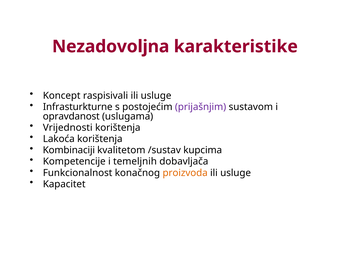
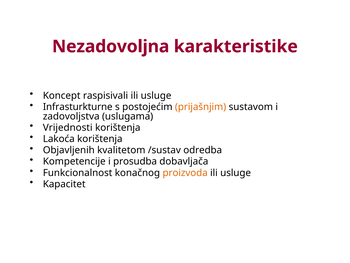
prijašnjim colour: purple -> orange
opravdanost: opravdanost -> zadovoljstva
Kombinaciji: Kombinaciji -> Objavljenih
kupcima: kupcima -> odredba
temeljnih: temeljnih -> prosudba
